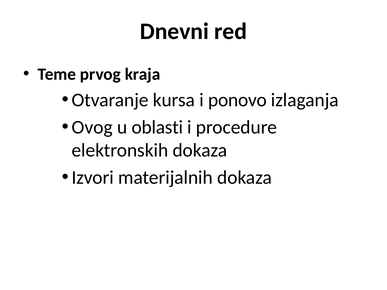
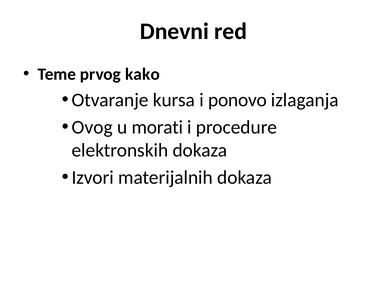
kraja: kraja -> kako
oblasti: oblasti -> morati
